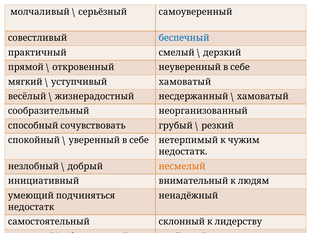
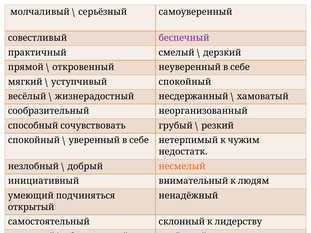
беспечный colour: blue -> purple
уступчивый хамоватый: хамоватый -> спокойный
недостатк at (31, 207): недостатк -> открытый
